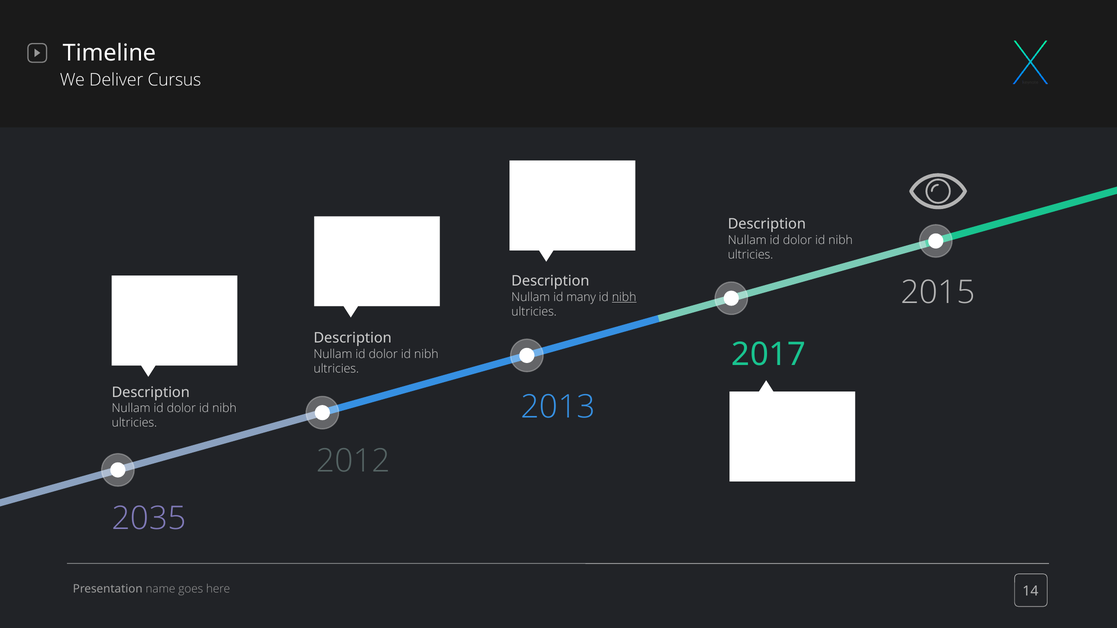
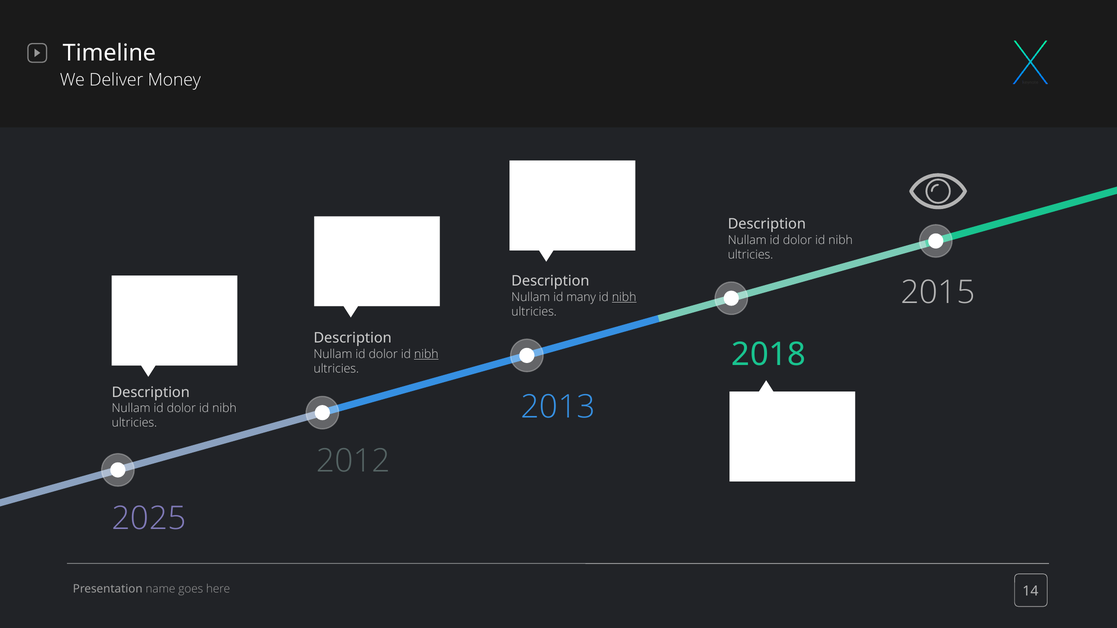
Cursus: Cursus -> Money
2017: 2017 -> 2018
nibh at (426, 354) underline: none -> present
2035: 2035 -> 2025
